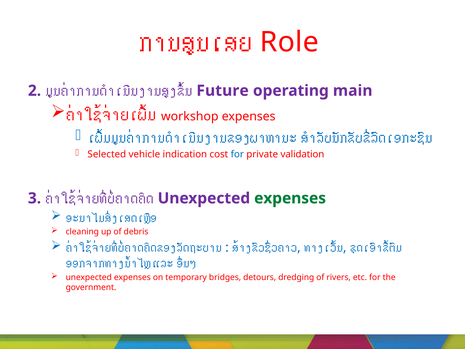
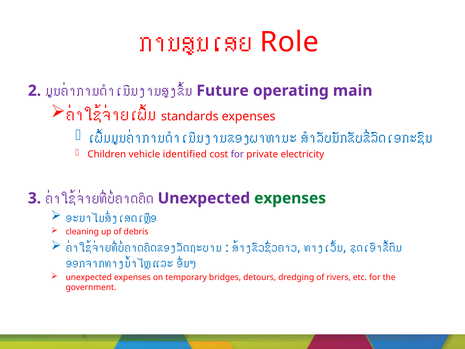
workshop: workshop -> standards
Selected: Selected -> Children
indication: indication -> identified
for at (237, 154) colour: blue -> purple
validation: validation -> electricity
